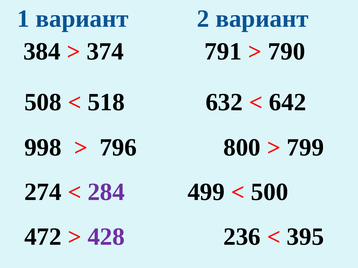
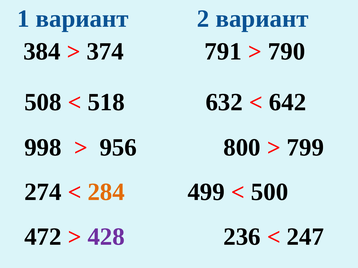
796: 796 -> 956
284 colour: purple -> orange
395: 395 -> 247
